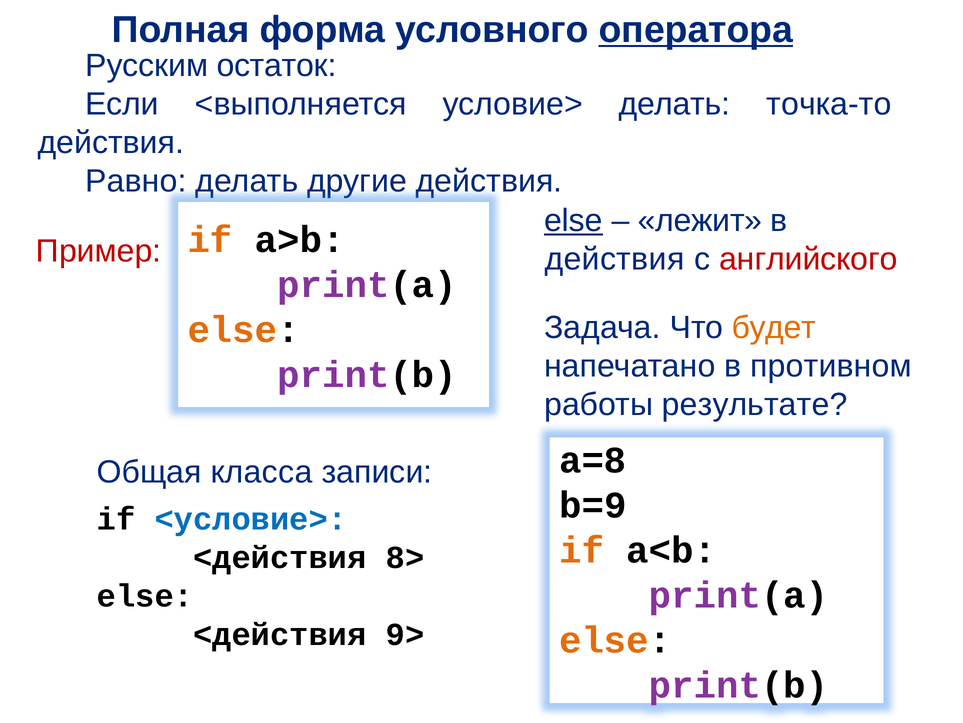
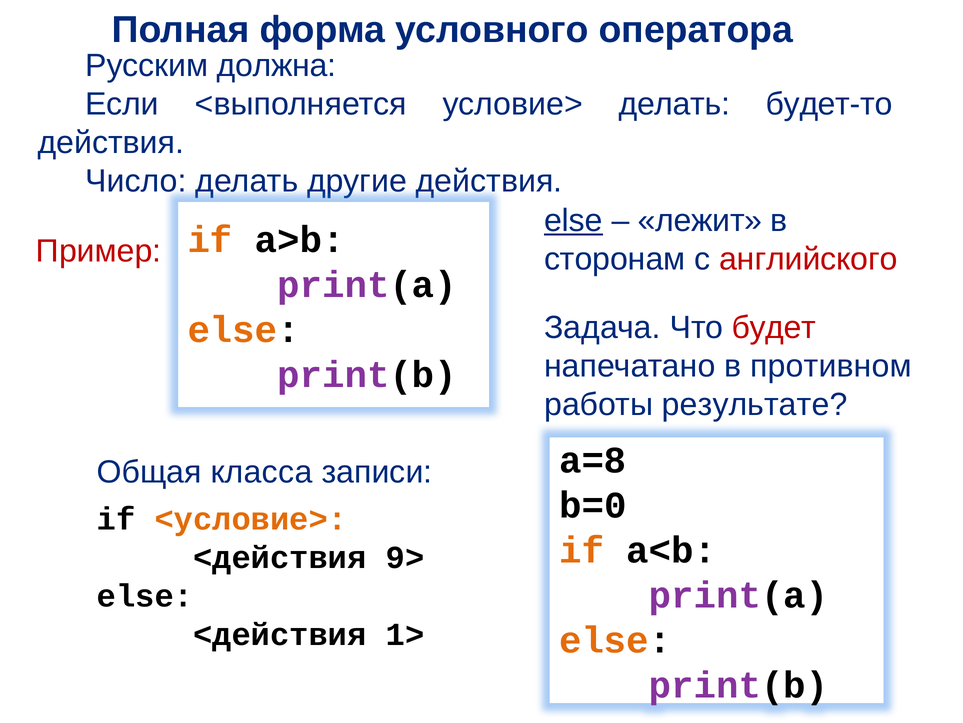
оператора underline: present -> none
остаток: остаток -> должна
точка-то: точка-то -> будет-то
Равно: Равно -> Число
действия at (615, 259): действия -> сторонам
будет colour: orange -> red
b=9: b=9 -> b=0
<условие> colour: blue -> orange
8>: 8> -> 9>
9>: 9> -> 1>
